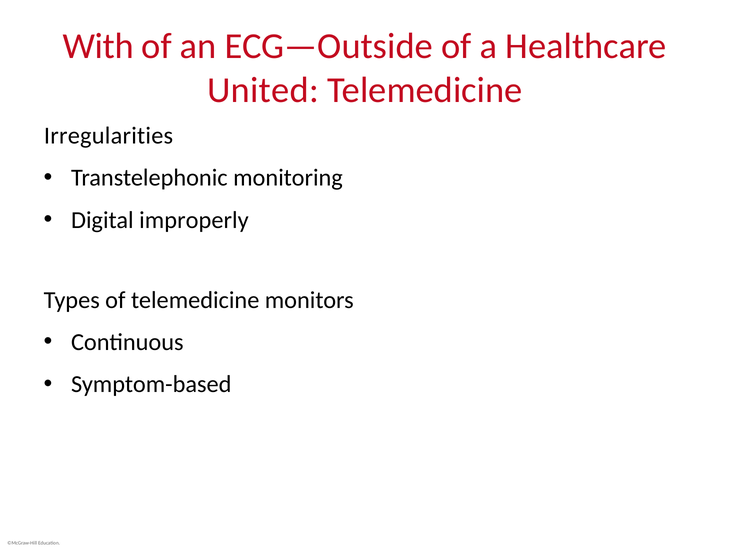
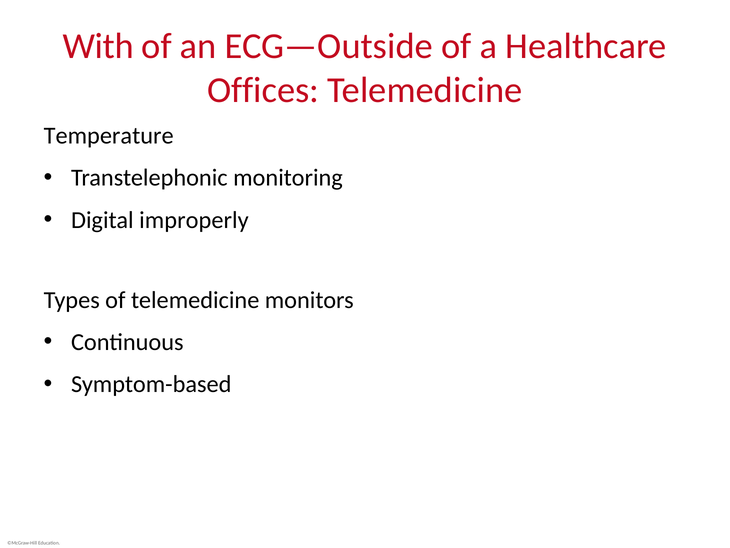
United: United -> Offices
Irregularities: Irregularities -> Temperature
